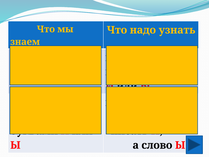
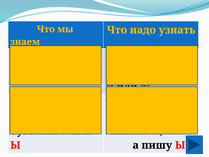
слово: слово -> пишу
